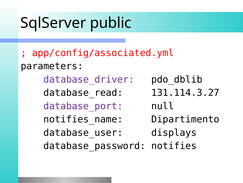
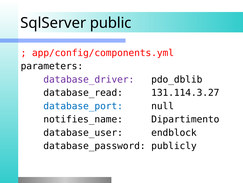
app/config/associated.yml: app/config/associated.yml -> app/config/components.yml
database_port colour: purple -> blue
displays: displays -> endblock
notifies: notifies -> publicly
